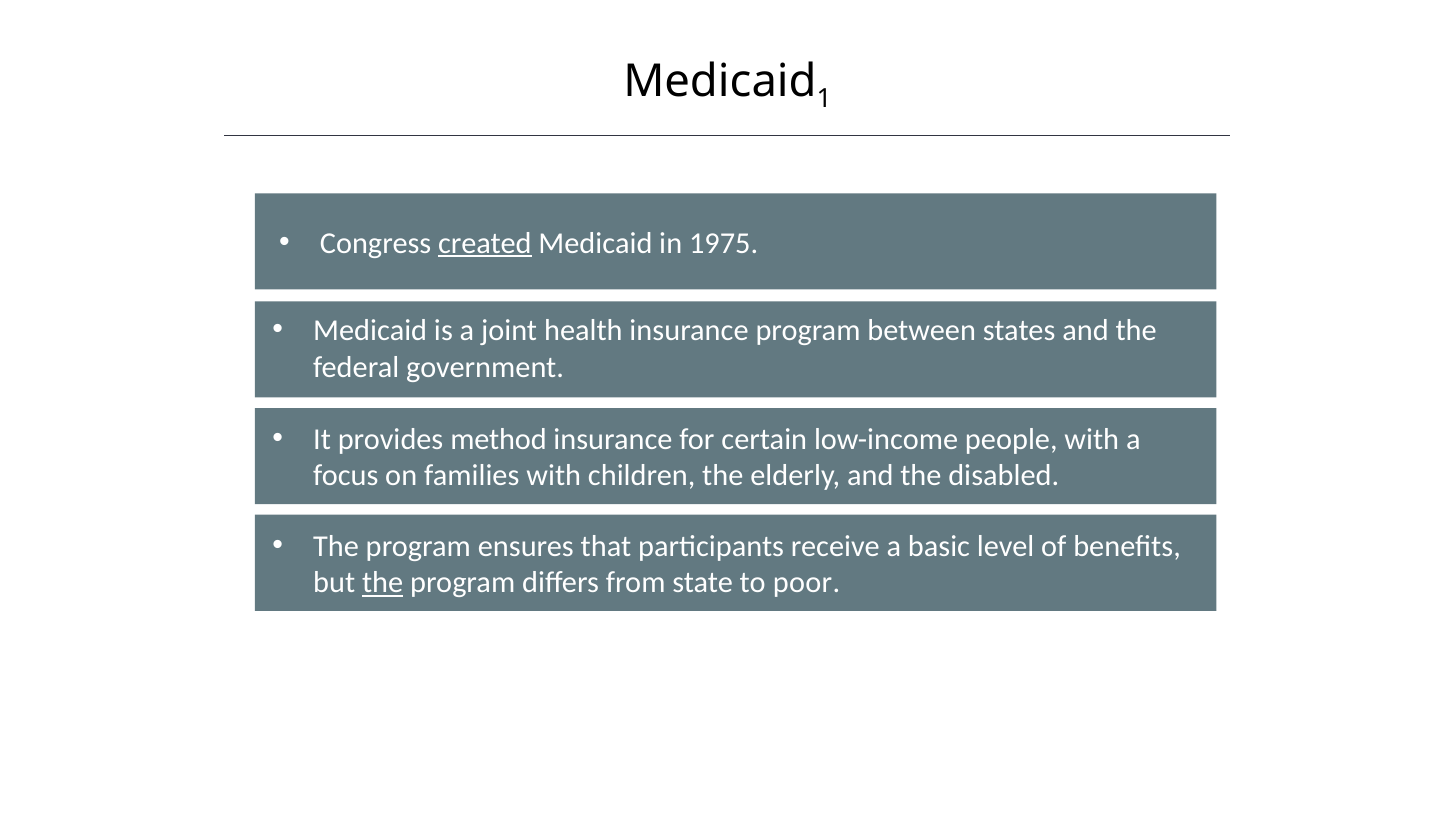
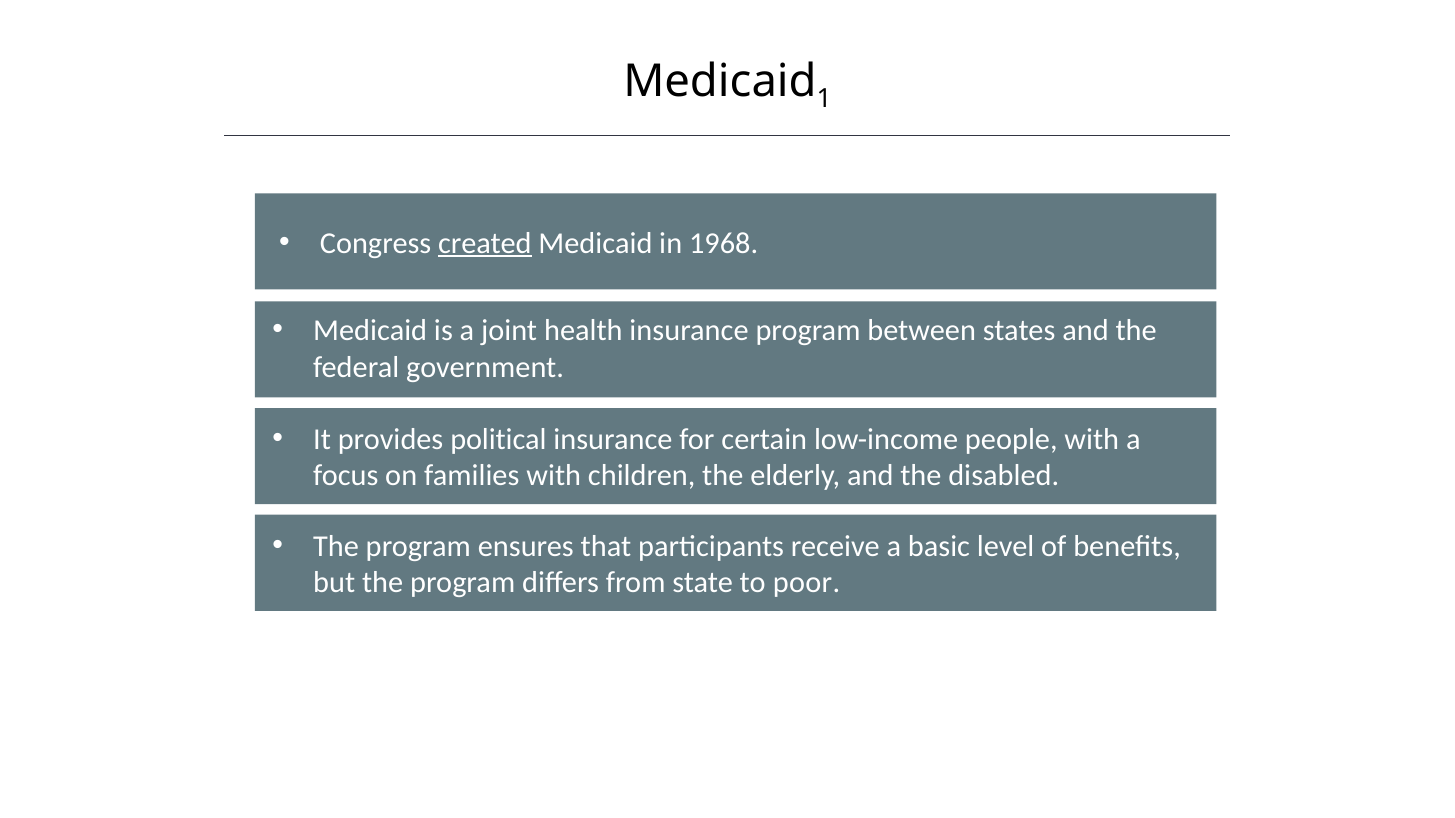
1975: 1975 -> 1968
method: method -> political
the at (383, 583) underline: present -> none
